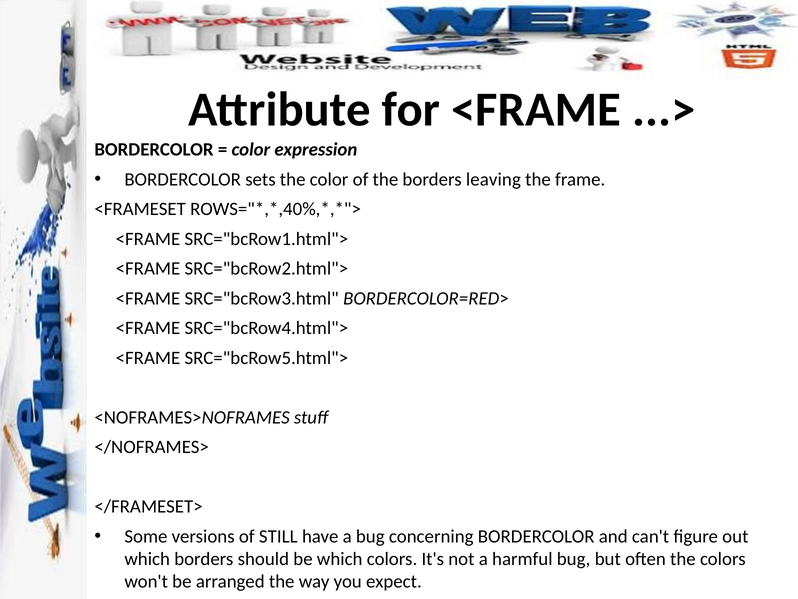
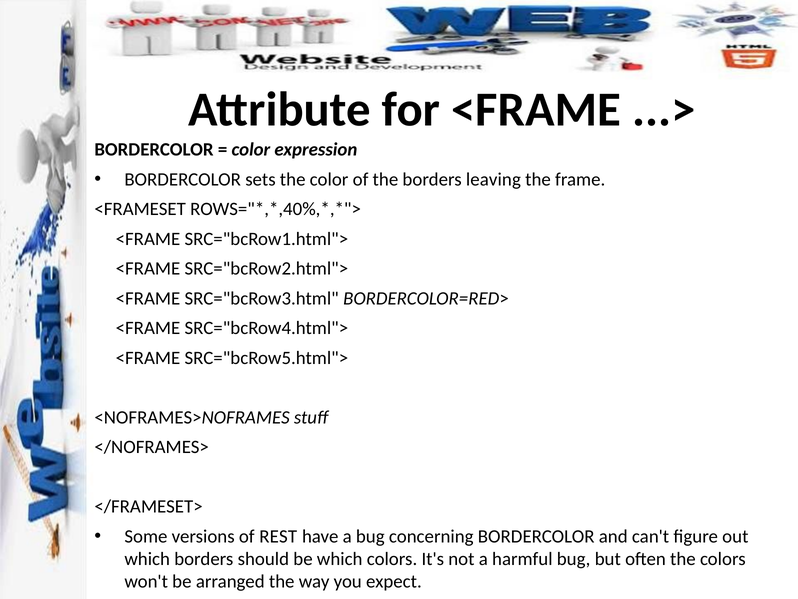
STILL: STILL -> REST
